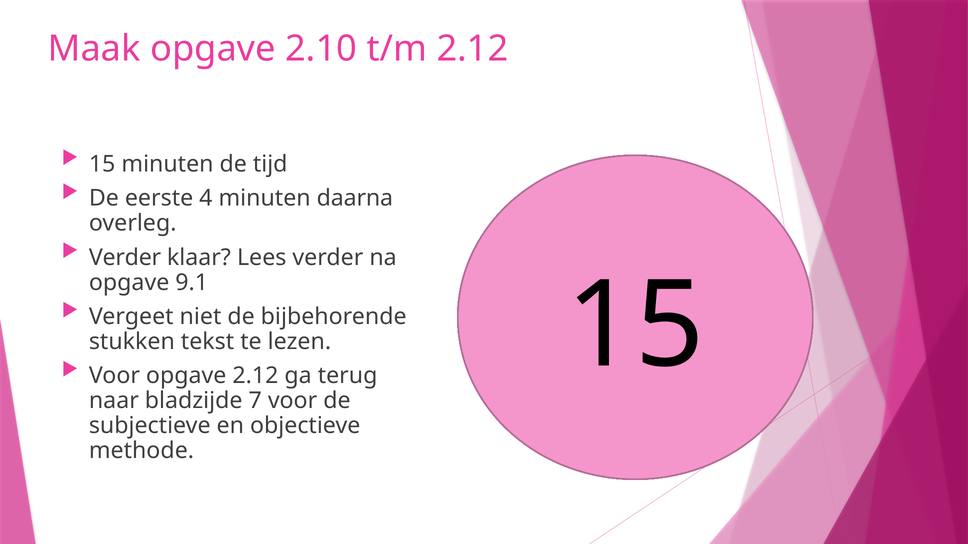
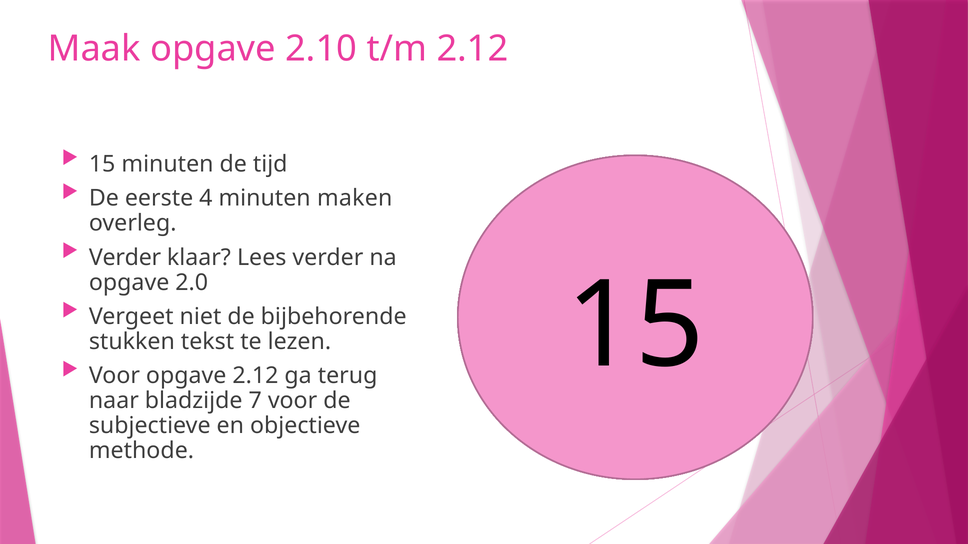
daarna: daarna -> maken
9.1: 9.1 -> 2.0
